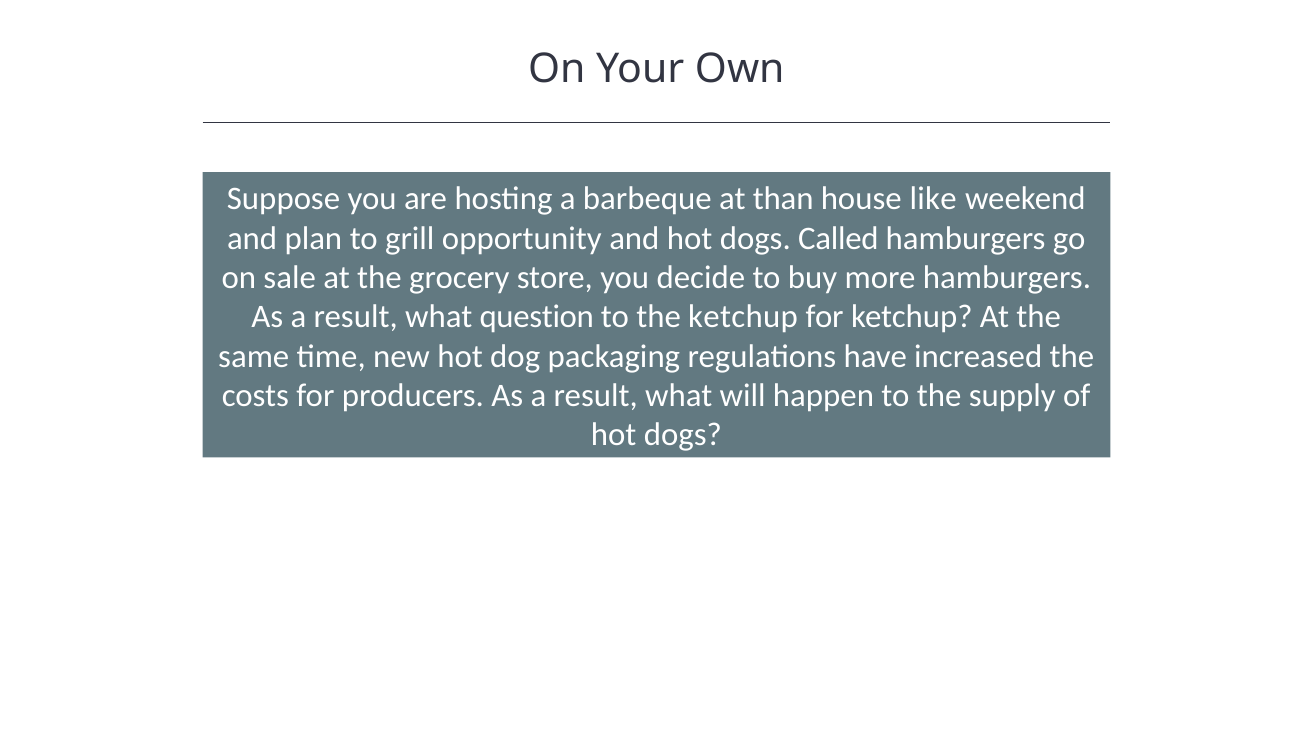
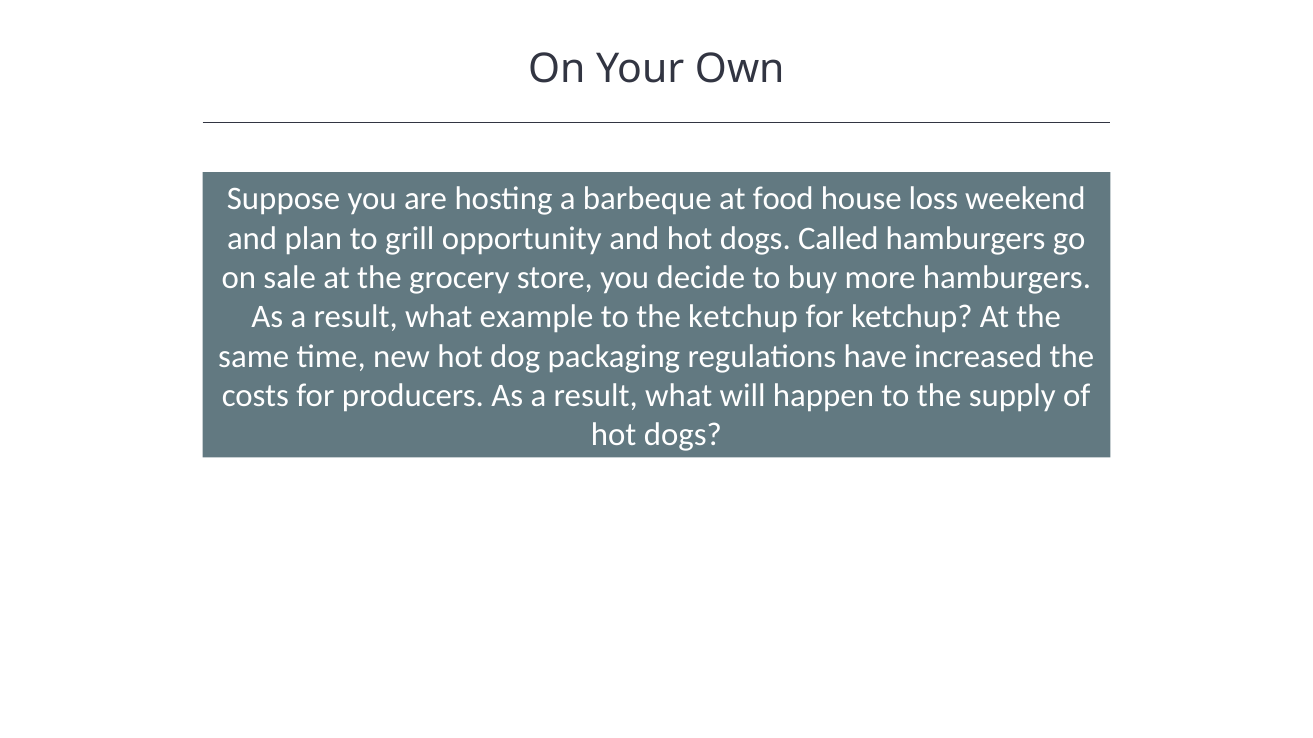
than: than -> food
like: like -> loss
question: question -> example
